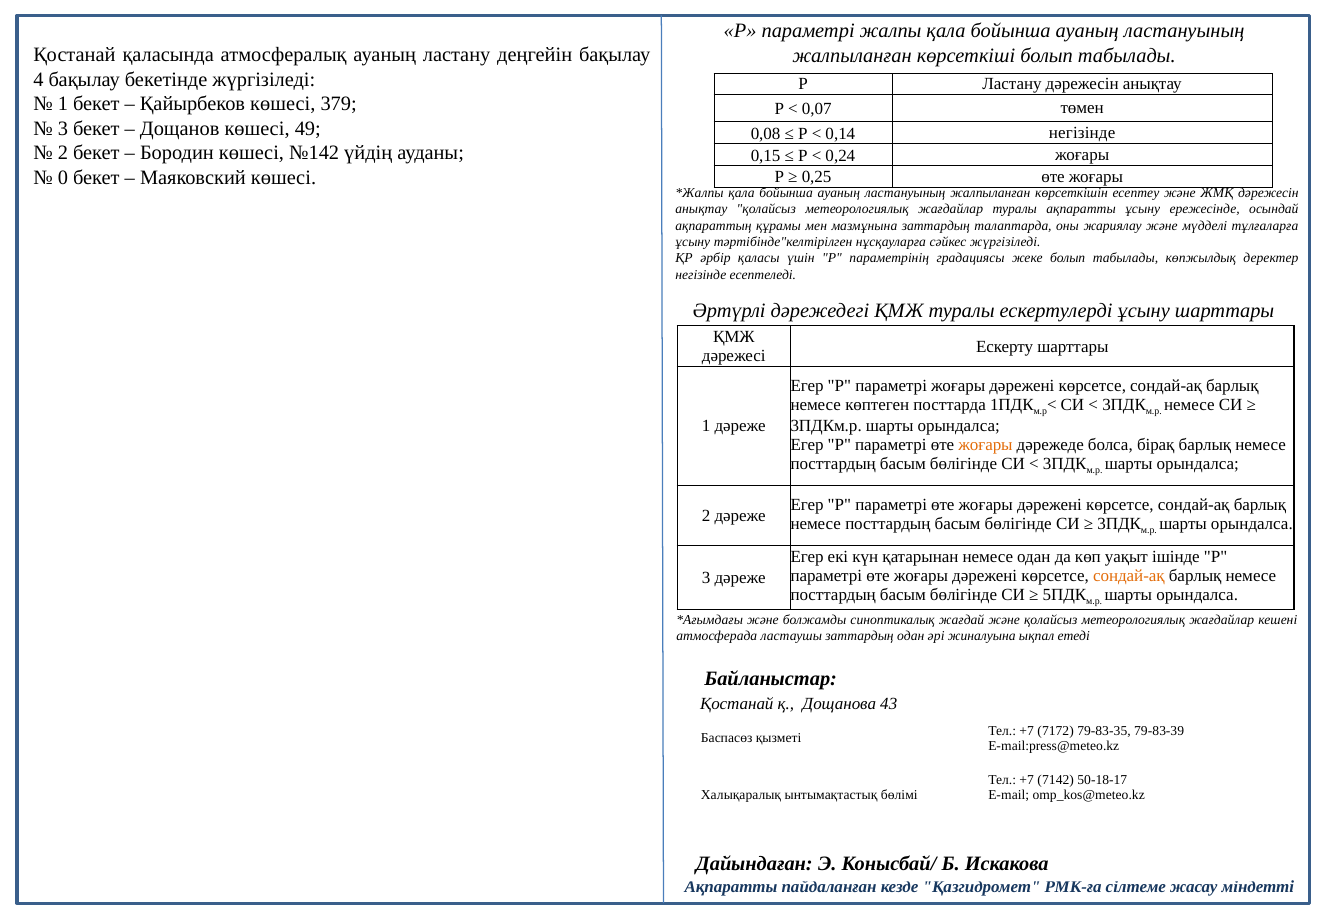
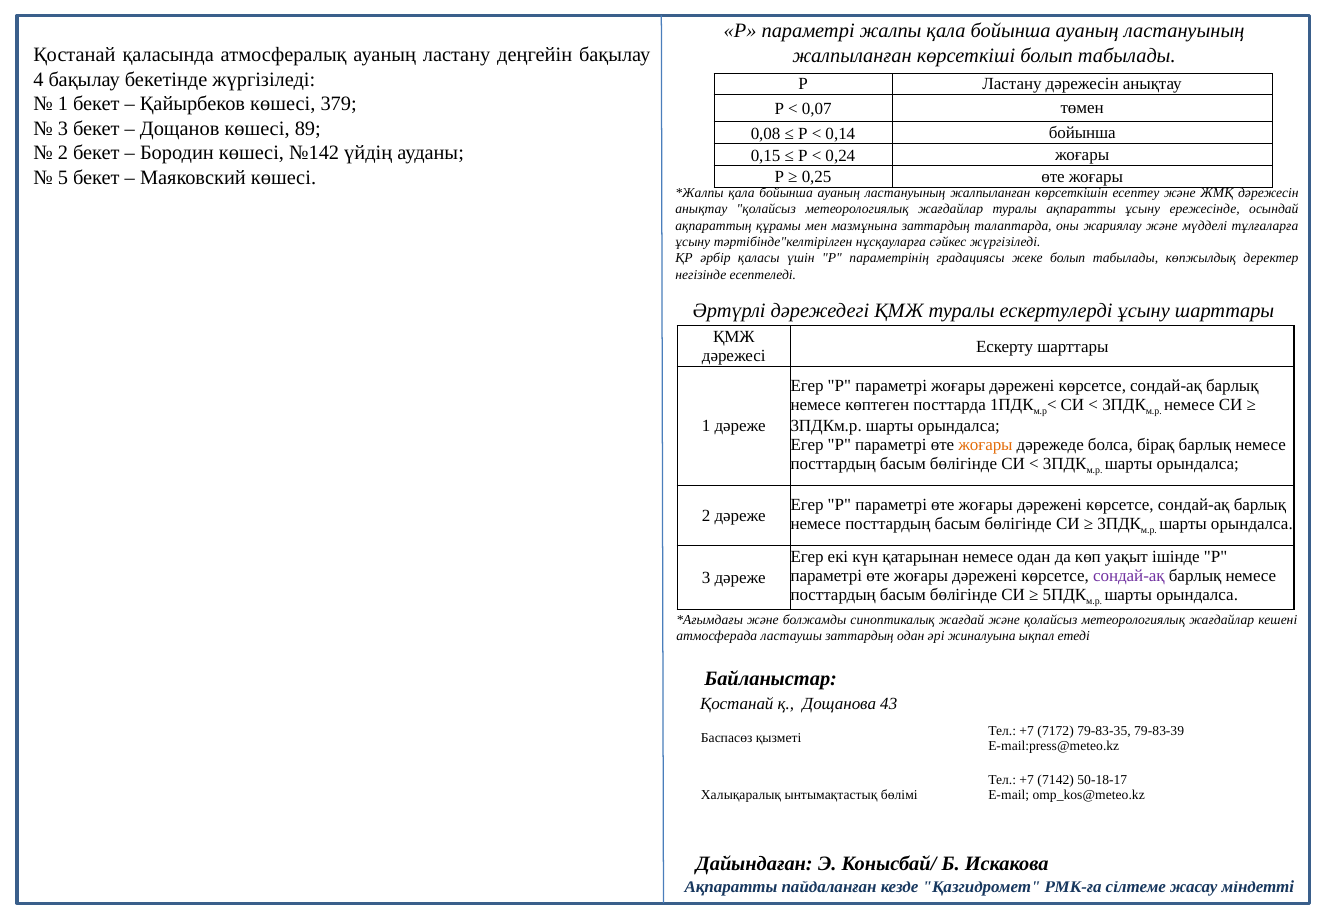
49: 49 -> 89
0,14 негізінде: негізінде -> бойынша
0: 0 -> 5
сондай-ақ at (1129, 576) colour: orange -> purple
